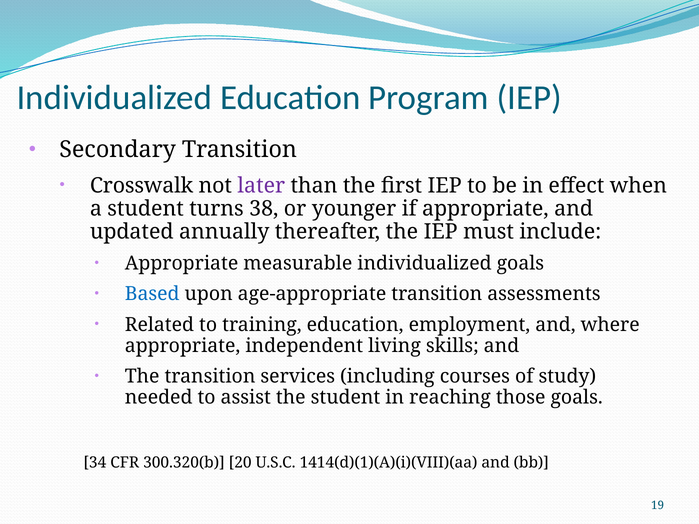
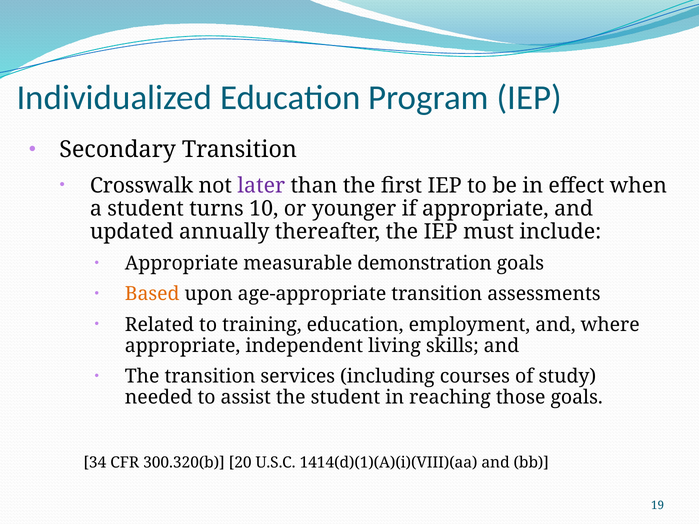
38: 38 -> 10
measurable individualized: individualized -> demonstration
Based colour: blue -> orange
